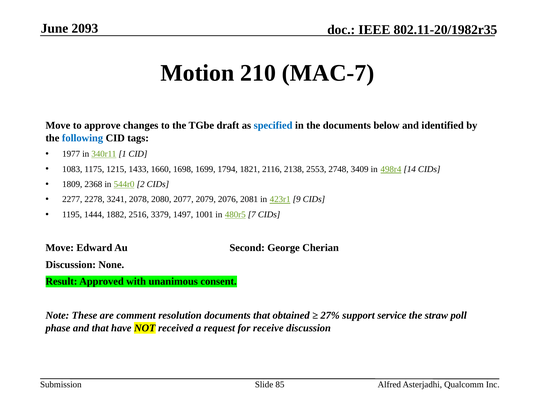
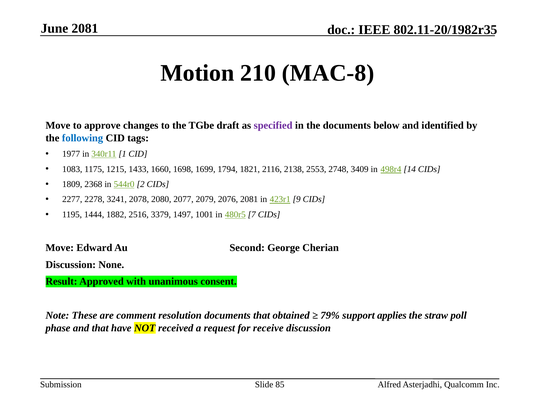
June 2093: 2093 -> 2081
MAC-7: MAC-7 -> MAC-8
specified colour: blue -> purple
27%: 27% -> 79%
service: service -> applies
